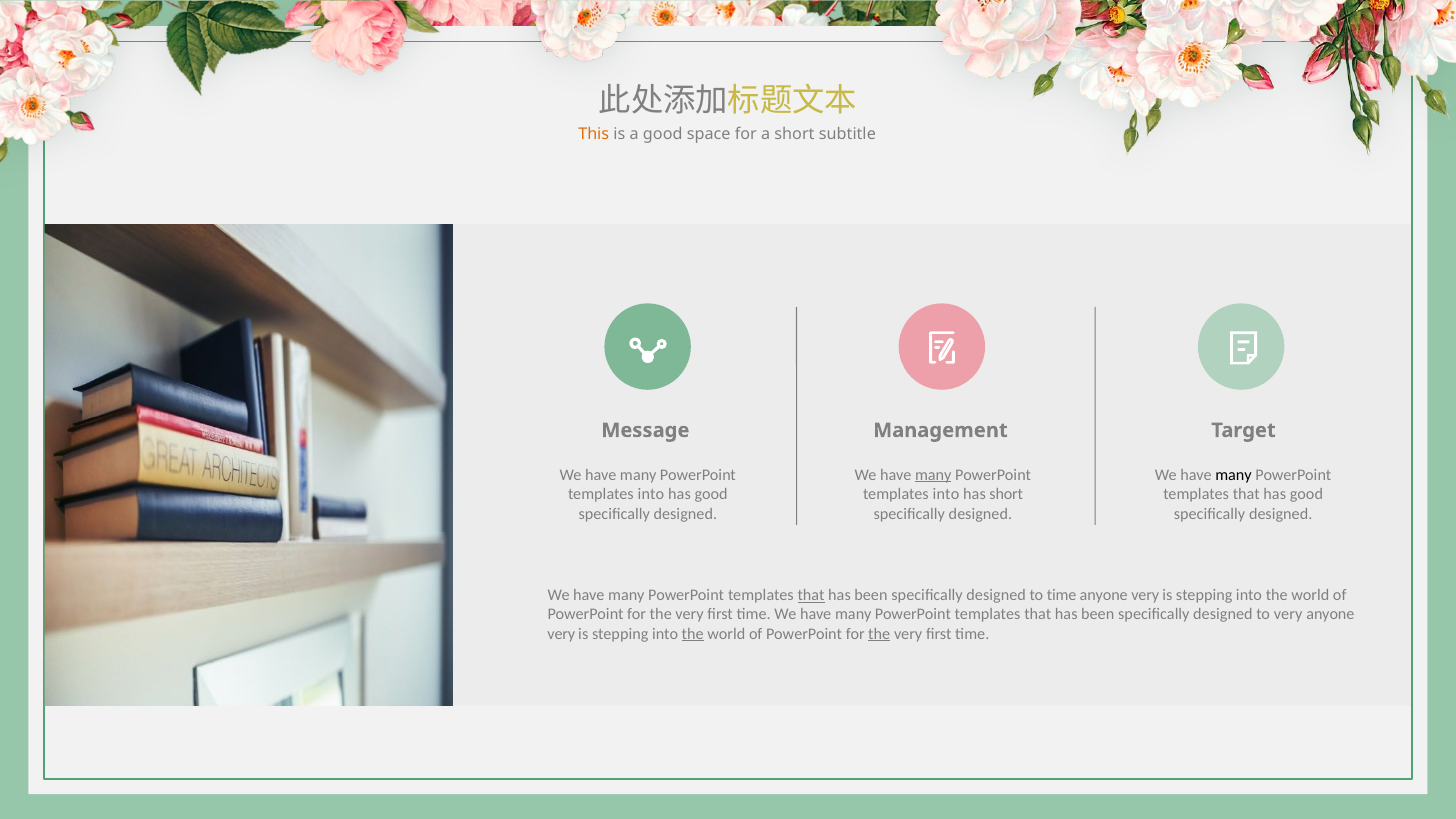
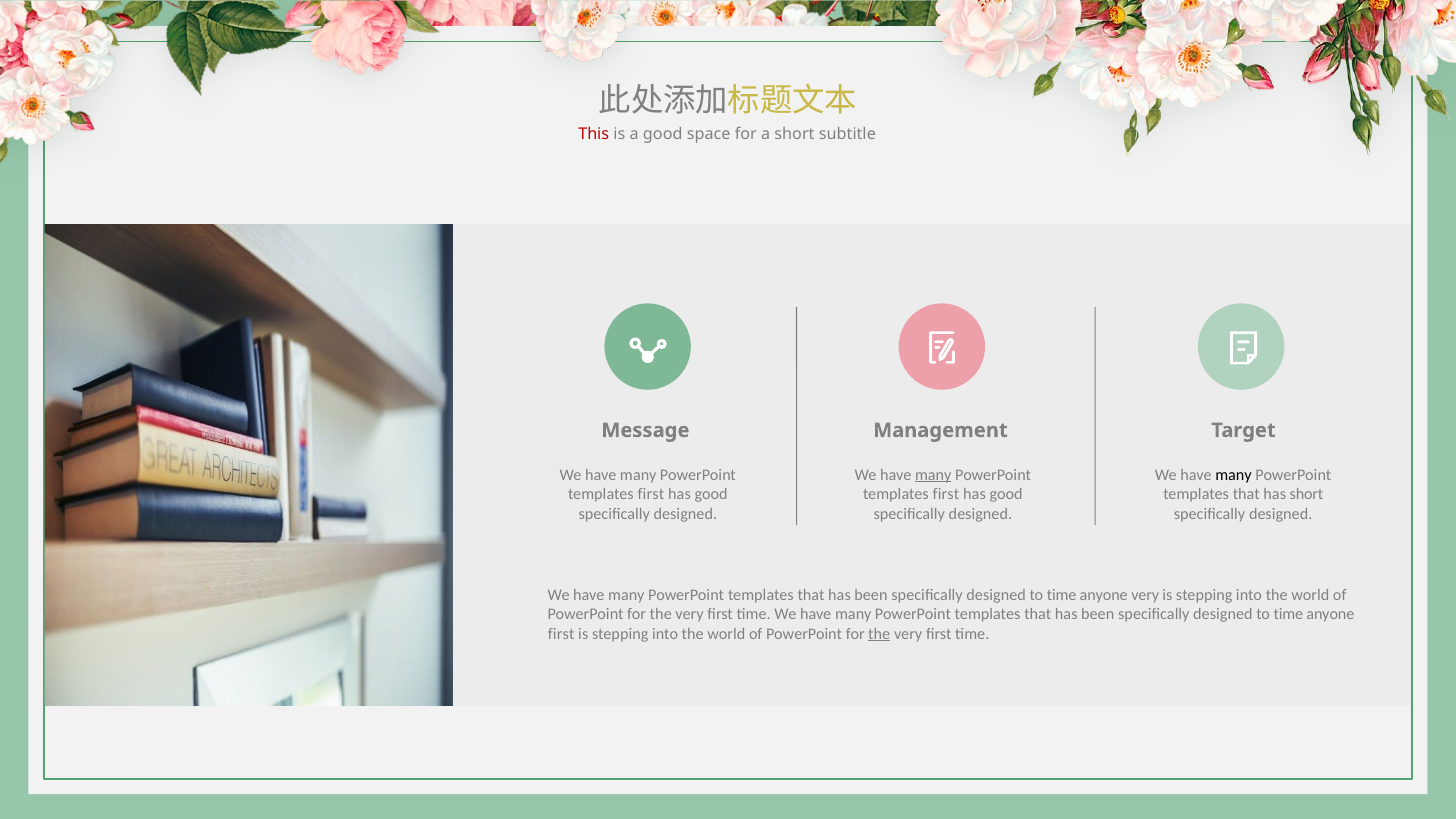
This colour: orange -> red
into at (651, 494): into -> first
into at (946, 494): into -> first
short at (1006, 494): short -> good
that has good: good -> short
that at (811, 595) underline: present -> none
very at (1288, 614): very -> time
very at (561, 634): very -> first
the at (693, 634) underline: present -> none
